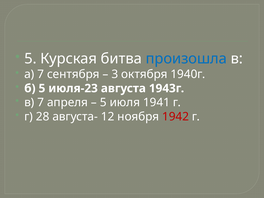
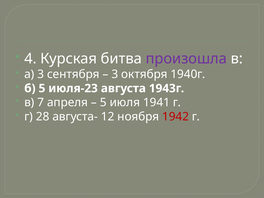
5 at (30, 59): 5 -> 4
произошла colour: blue -> purple
а 7: 7 -> 3
